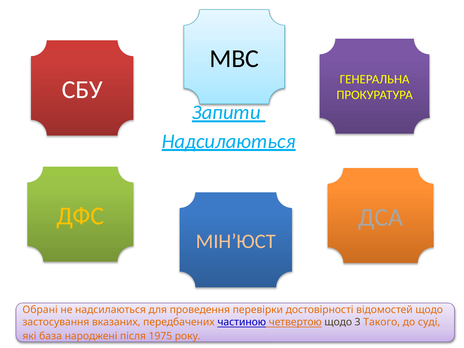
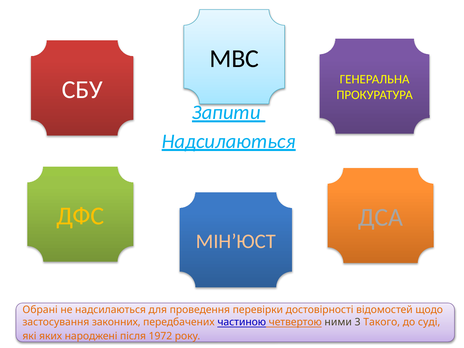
вказаних: вказаних -> законних
четвертою щодо: щодо -> ними
база: база -> яких
1975: 1975 -> 1972
